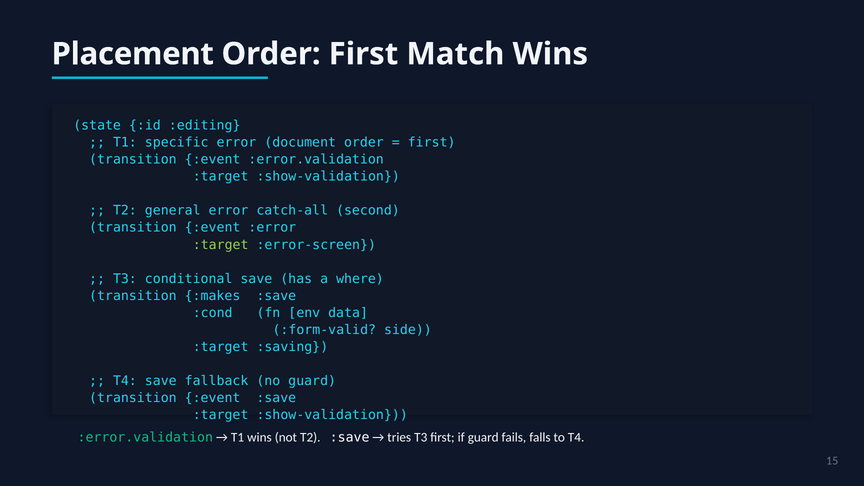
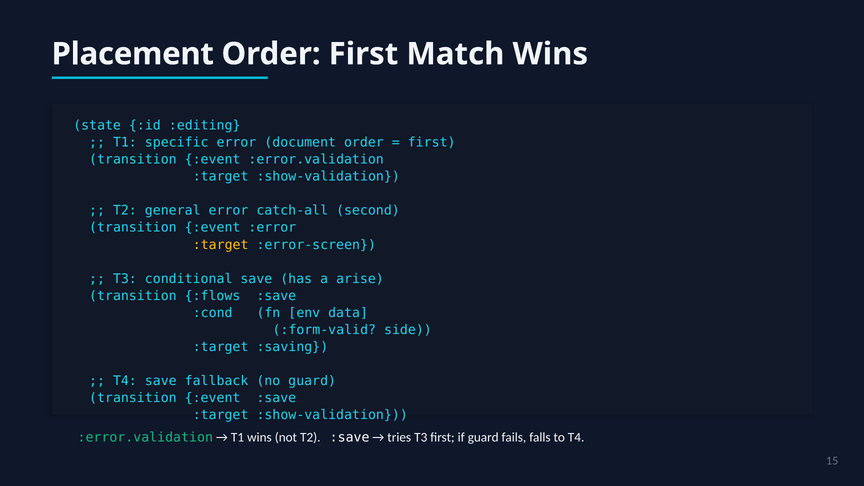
:target at (221, 245) colour: light green -> yellow
where: where -> arise
:makes: :makes -> :flows
